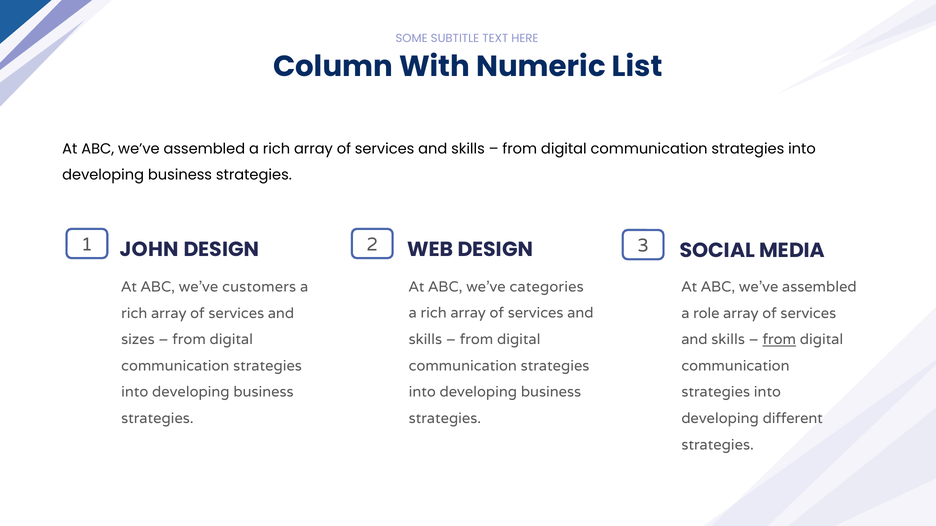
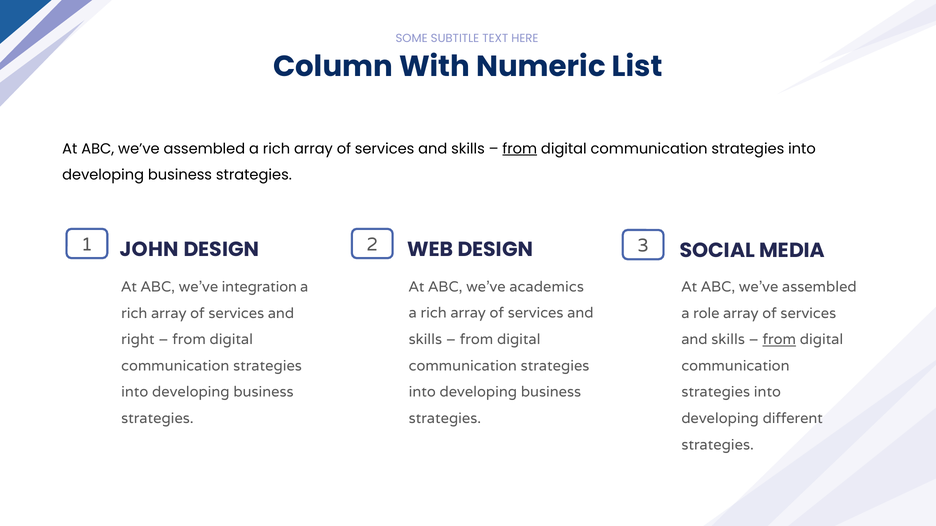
from at (520, 149) underline: none -> present
categories: categories -> academics
customers: customers -> integration
sizes: sizes -> right
